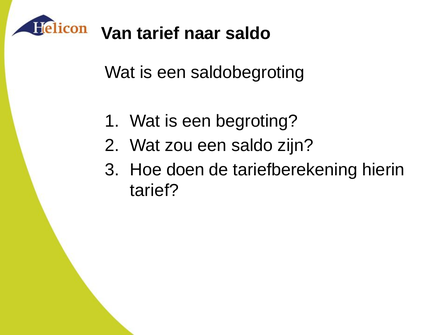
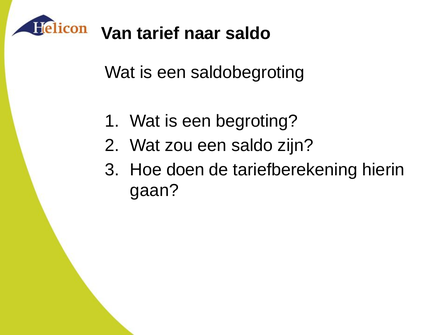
tarief at (154, 191): tarief -> gaan
